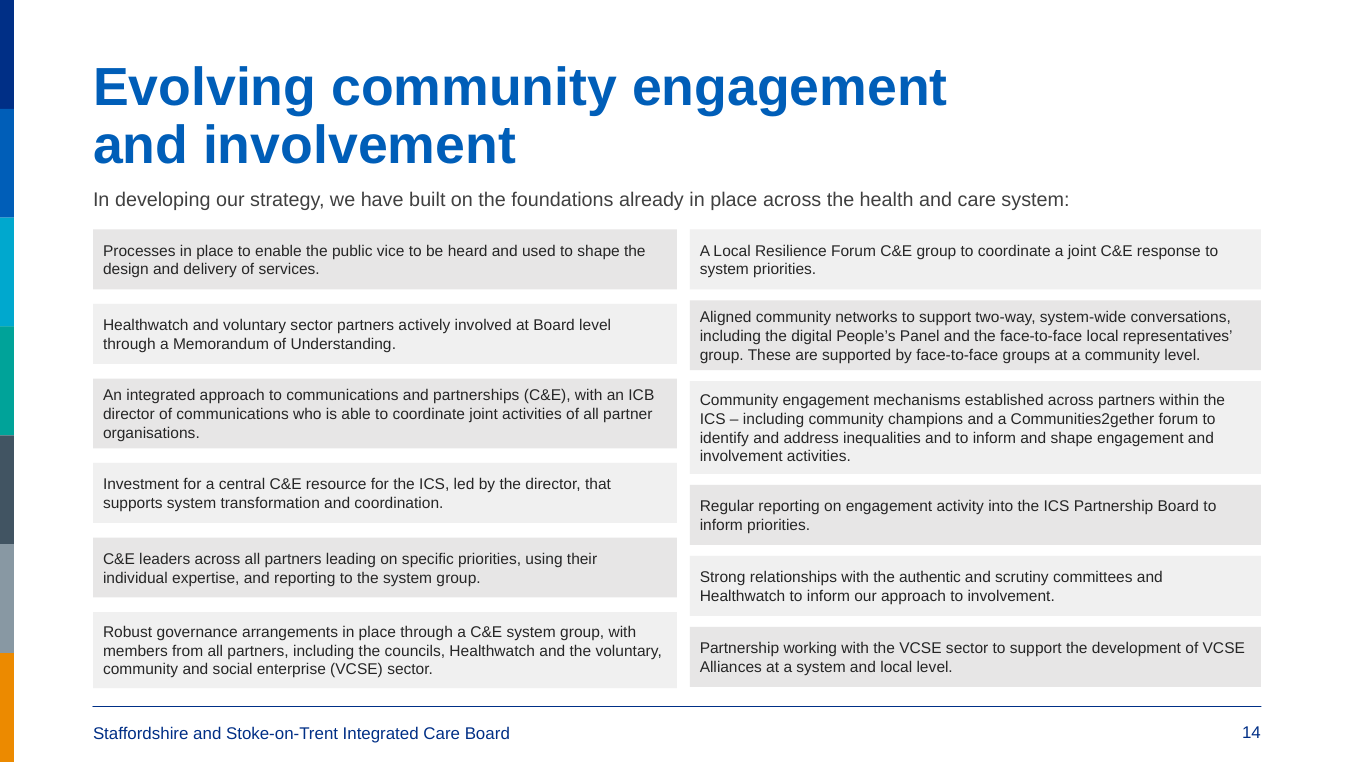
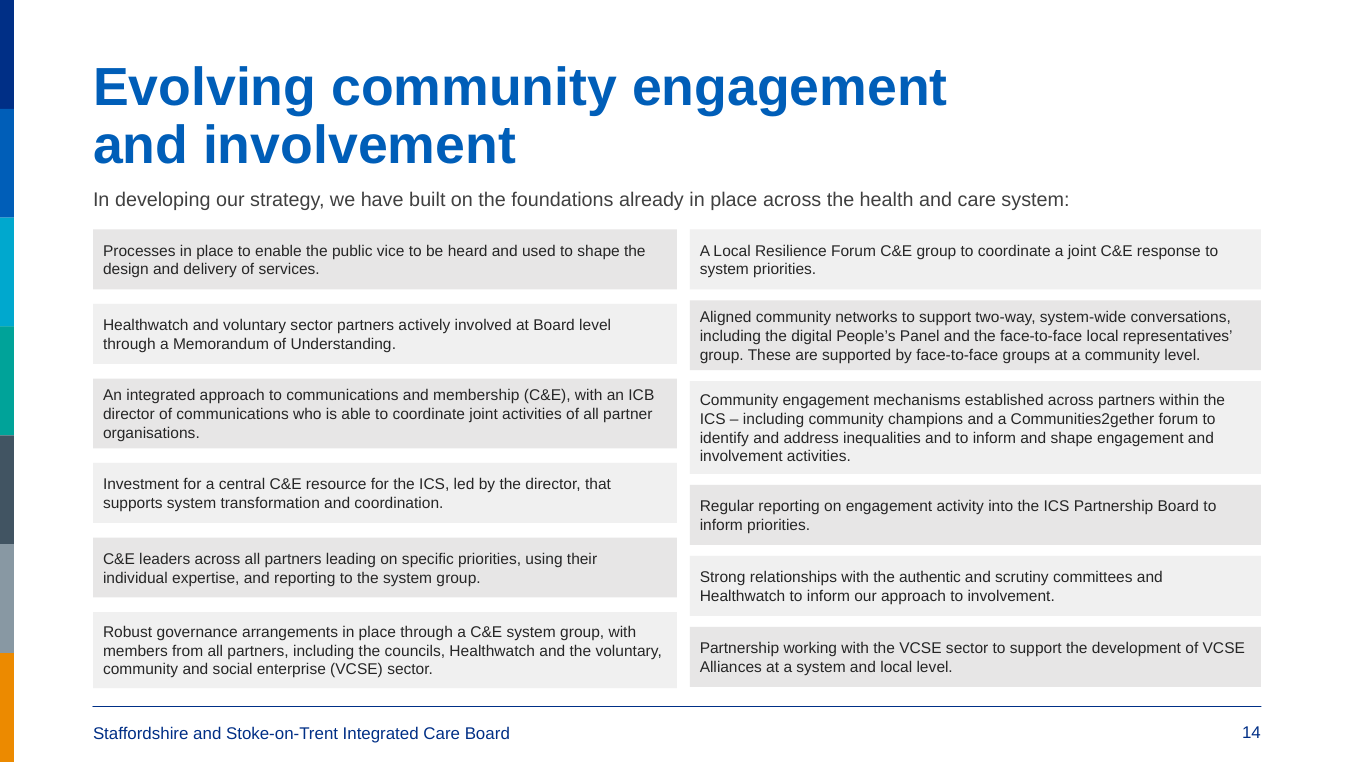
partnerships: partnerships -> membership
